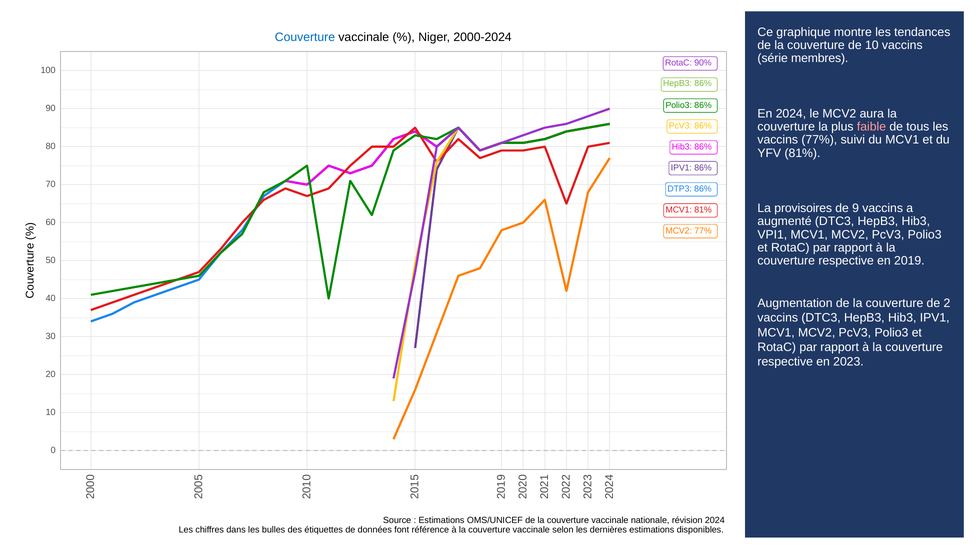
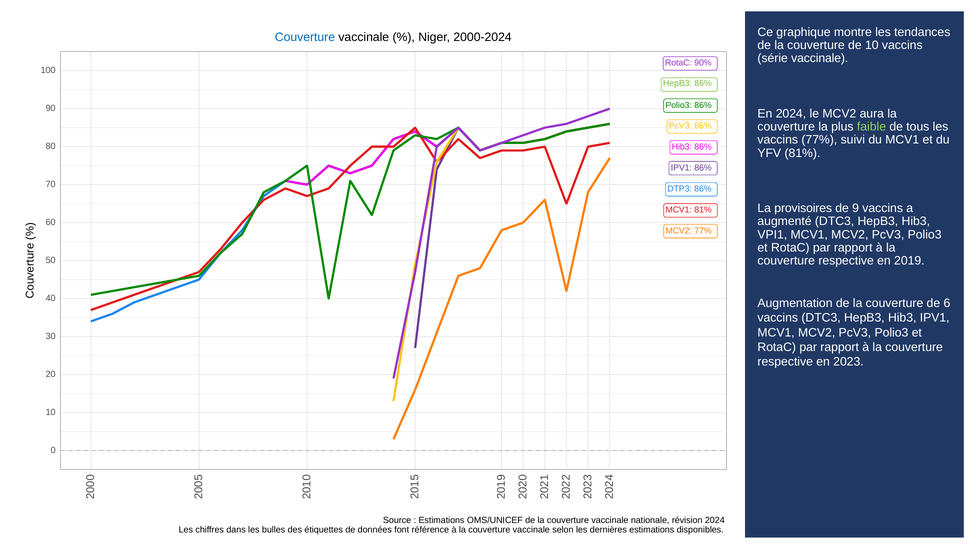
série membres: membres -> vaccinale
faible colour: pink -> light green
de 2: 2 -> 6
